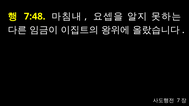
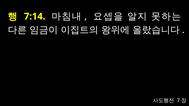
7:48: 7:48 -> 7:14
